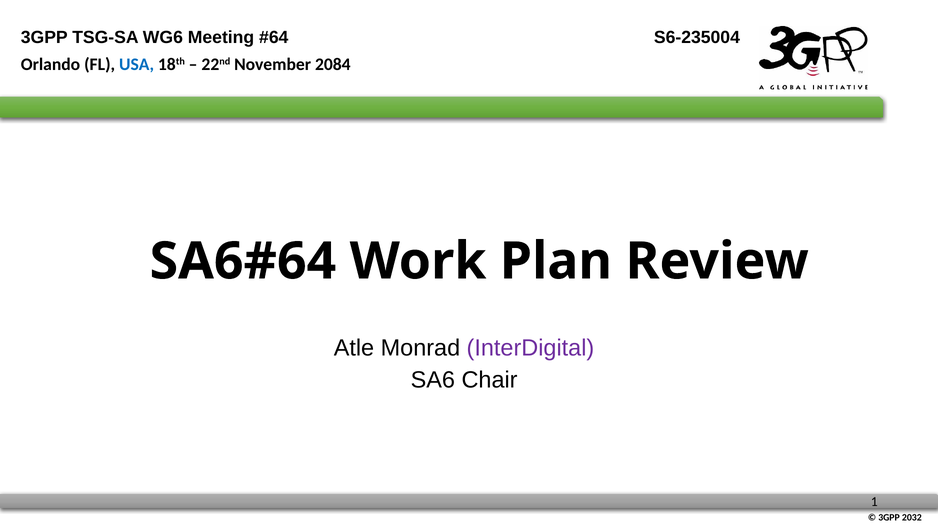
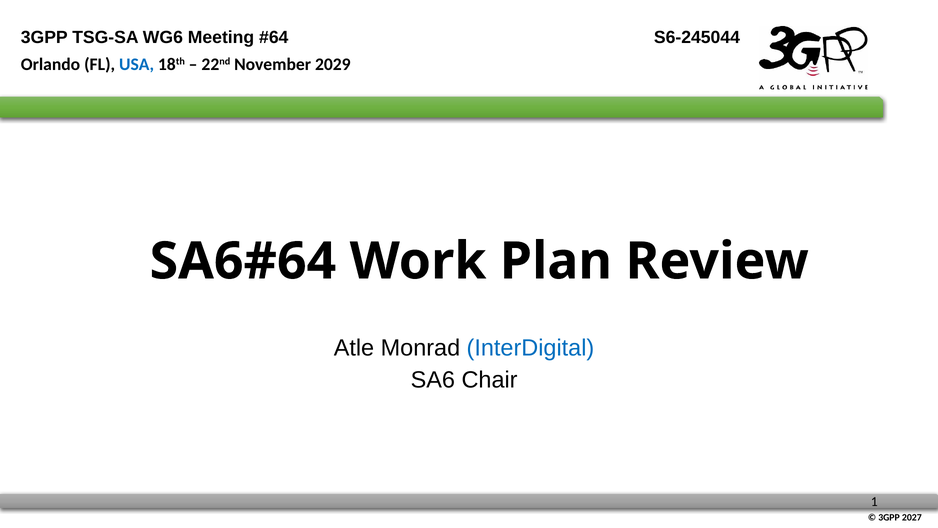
S6-235004: S6-235004 -> S6-245044
2084: 2084 -> 2029
InterDigital colour: purple -> blue
2032: 2032 -> 2027
